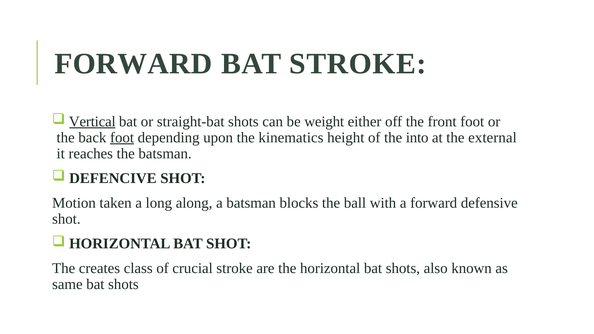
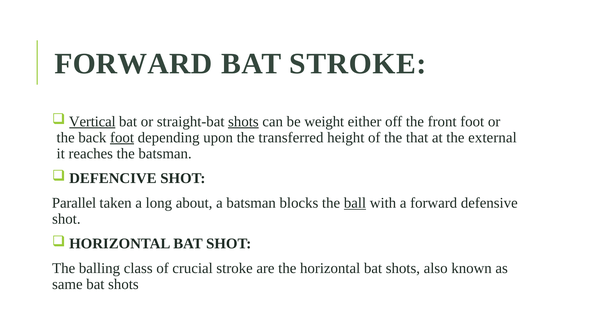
shots at (243, 122) underline: none -> present
kinematics: kinematics -> transferred
into: into -> that
Motion: Motion -> Parallel
along: along -> about
ball underline: none -> present
creates: creates -> balling
